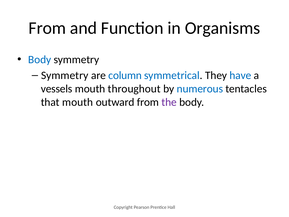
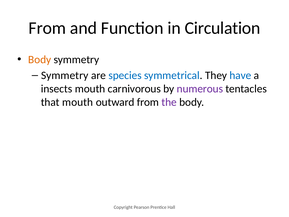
Organisms: Organisms -> Circulation
Body at (40, 60) colour: blue -> orange
column: column -> species
vessels: vessels -> insects
throughout: throughout -> carnivorous
numerous colour: blue -> purple
